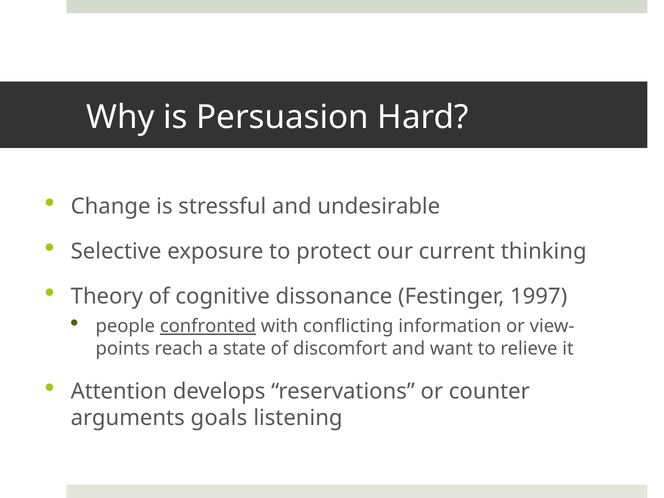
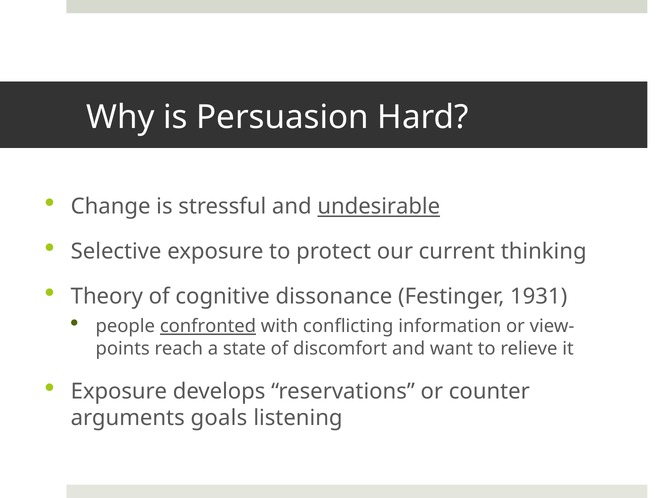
undesirable underline: none -> present
1997: 1997 -> 1931
Attention at (119, 392): Attention -> Exposure
